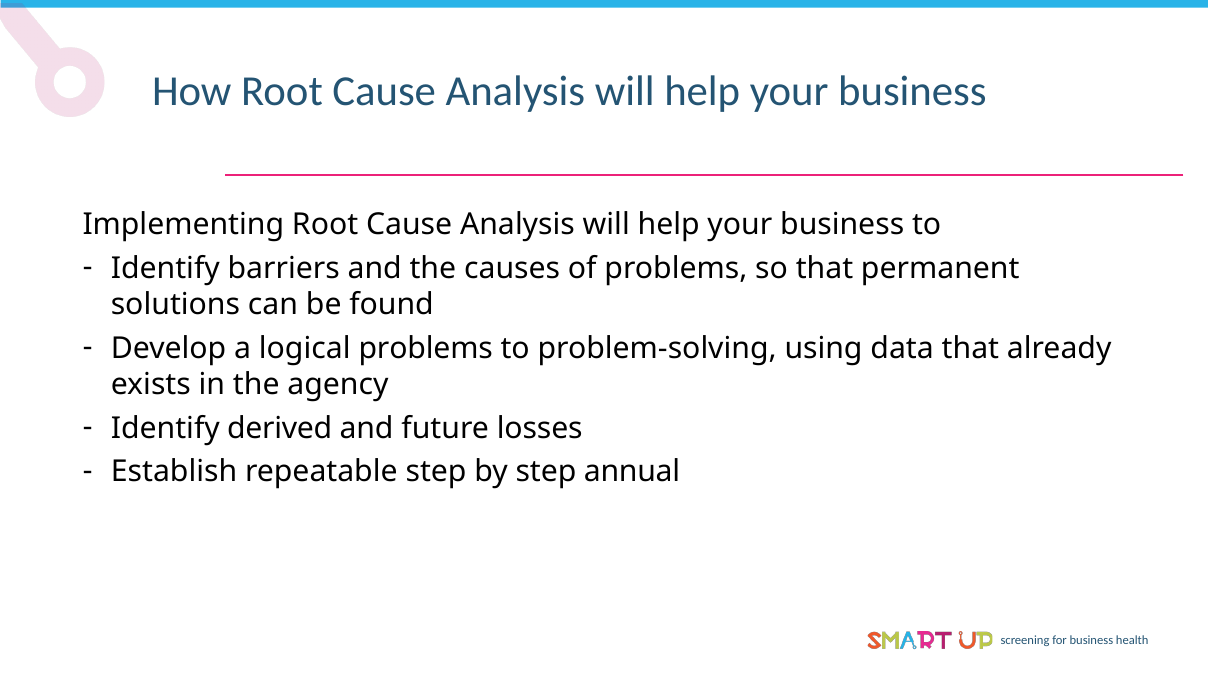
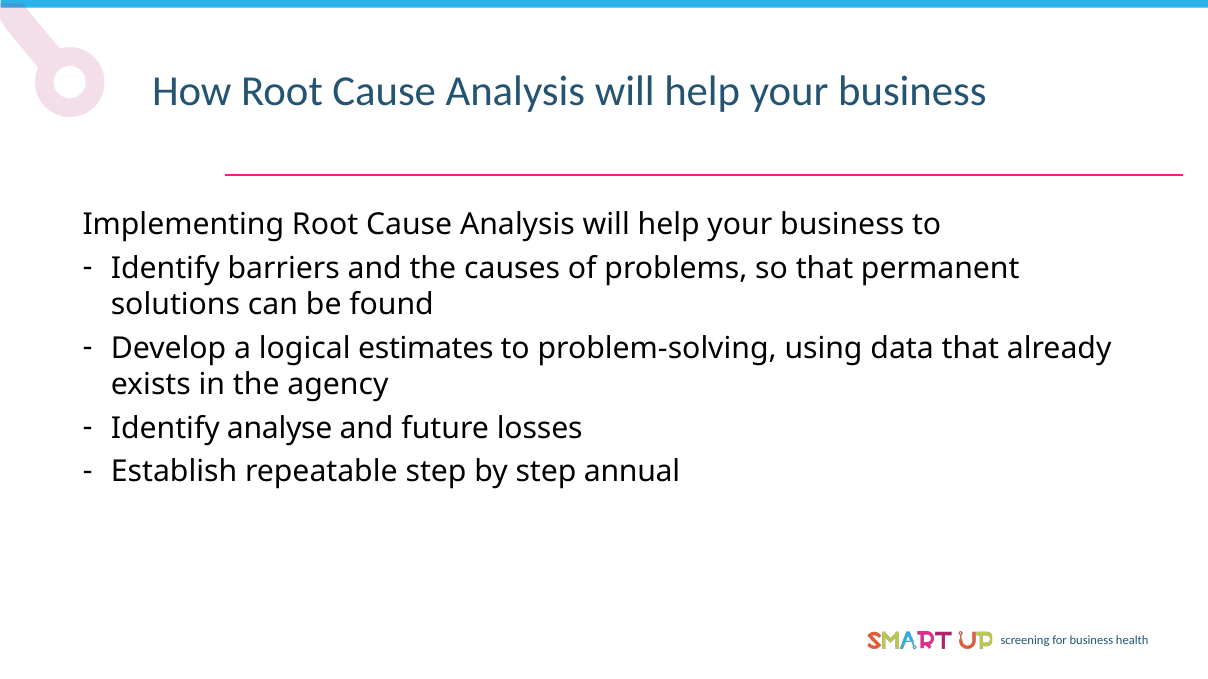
logical problems: problems -> estimates
derived: derived -> analyse
